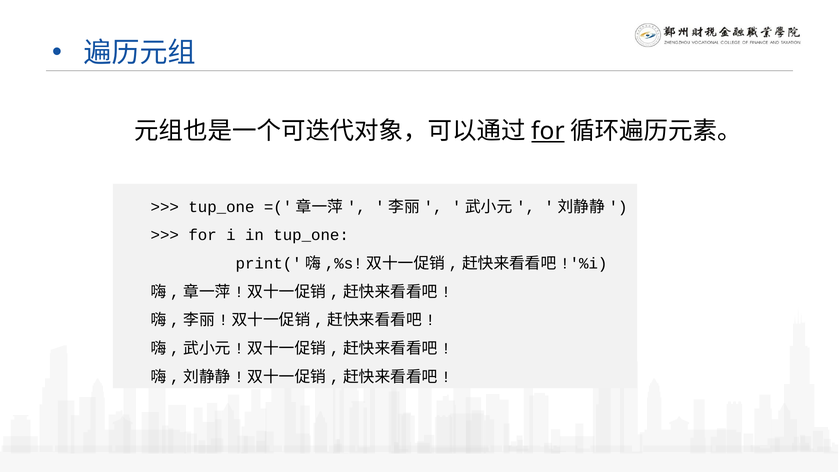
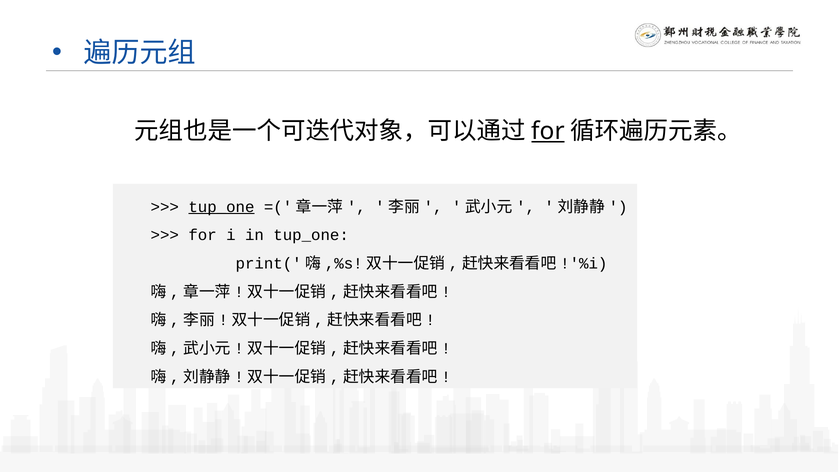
tup_one at (221, 207) underline: none -> present
